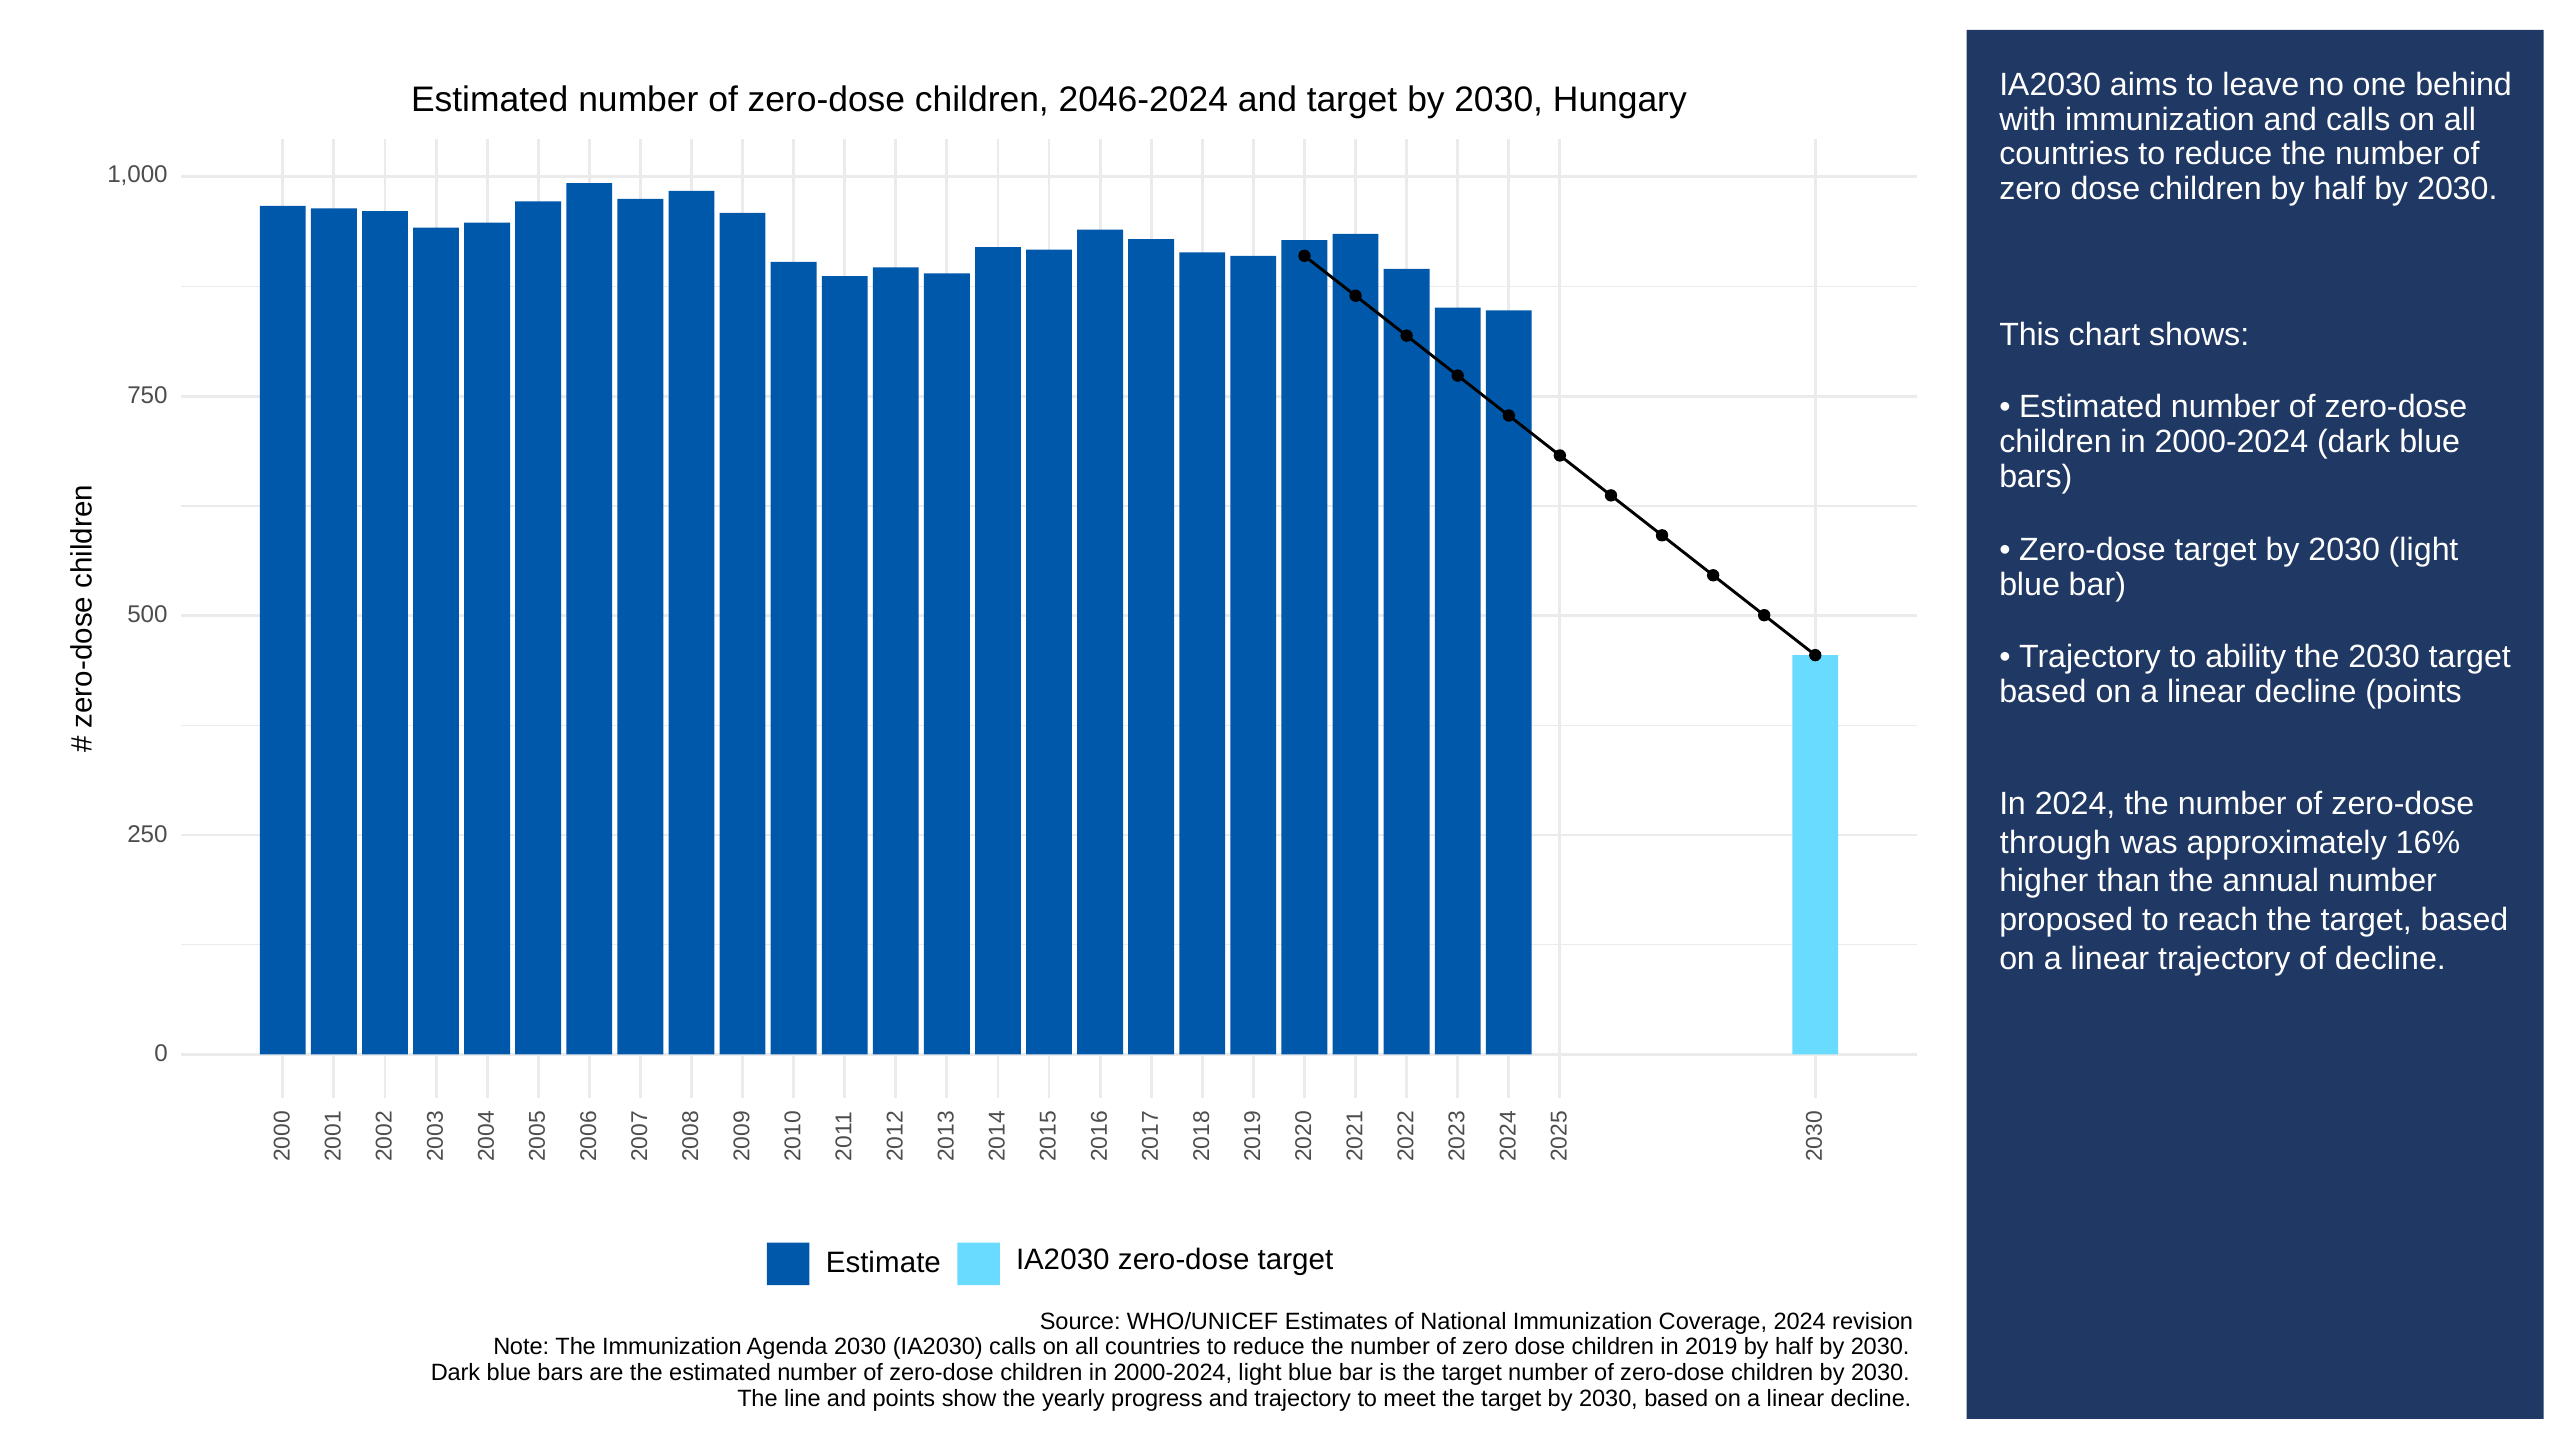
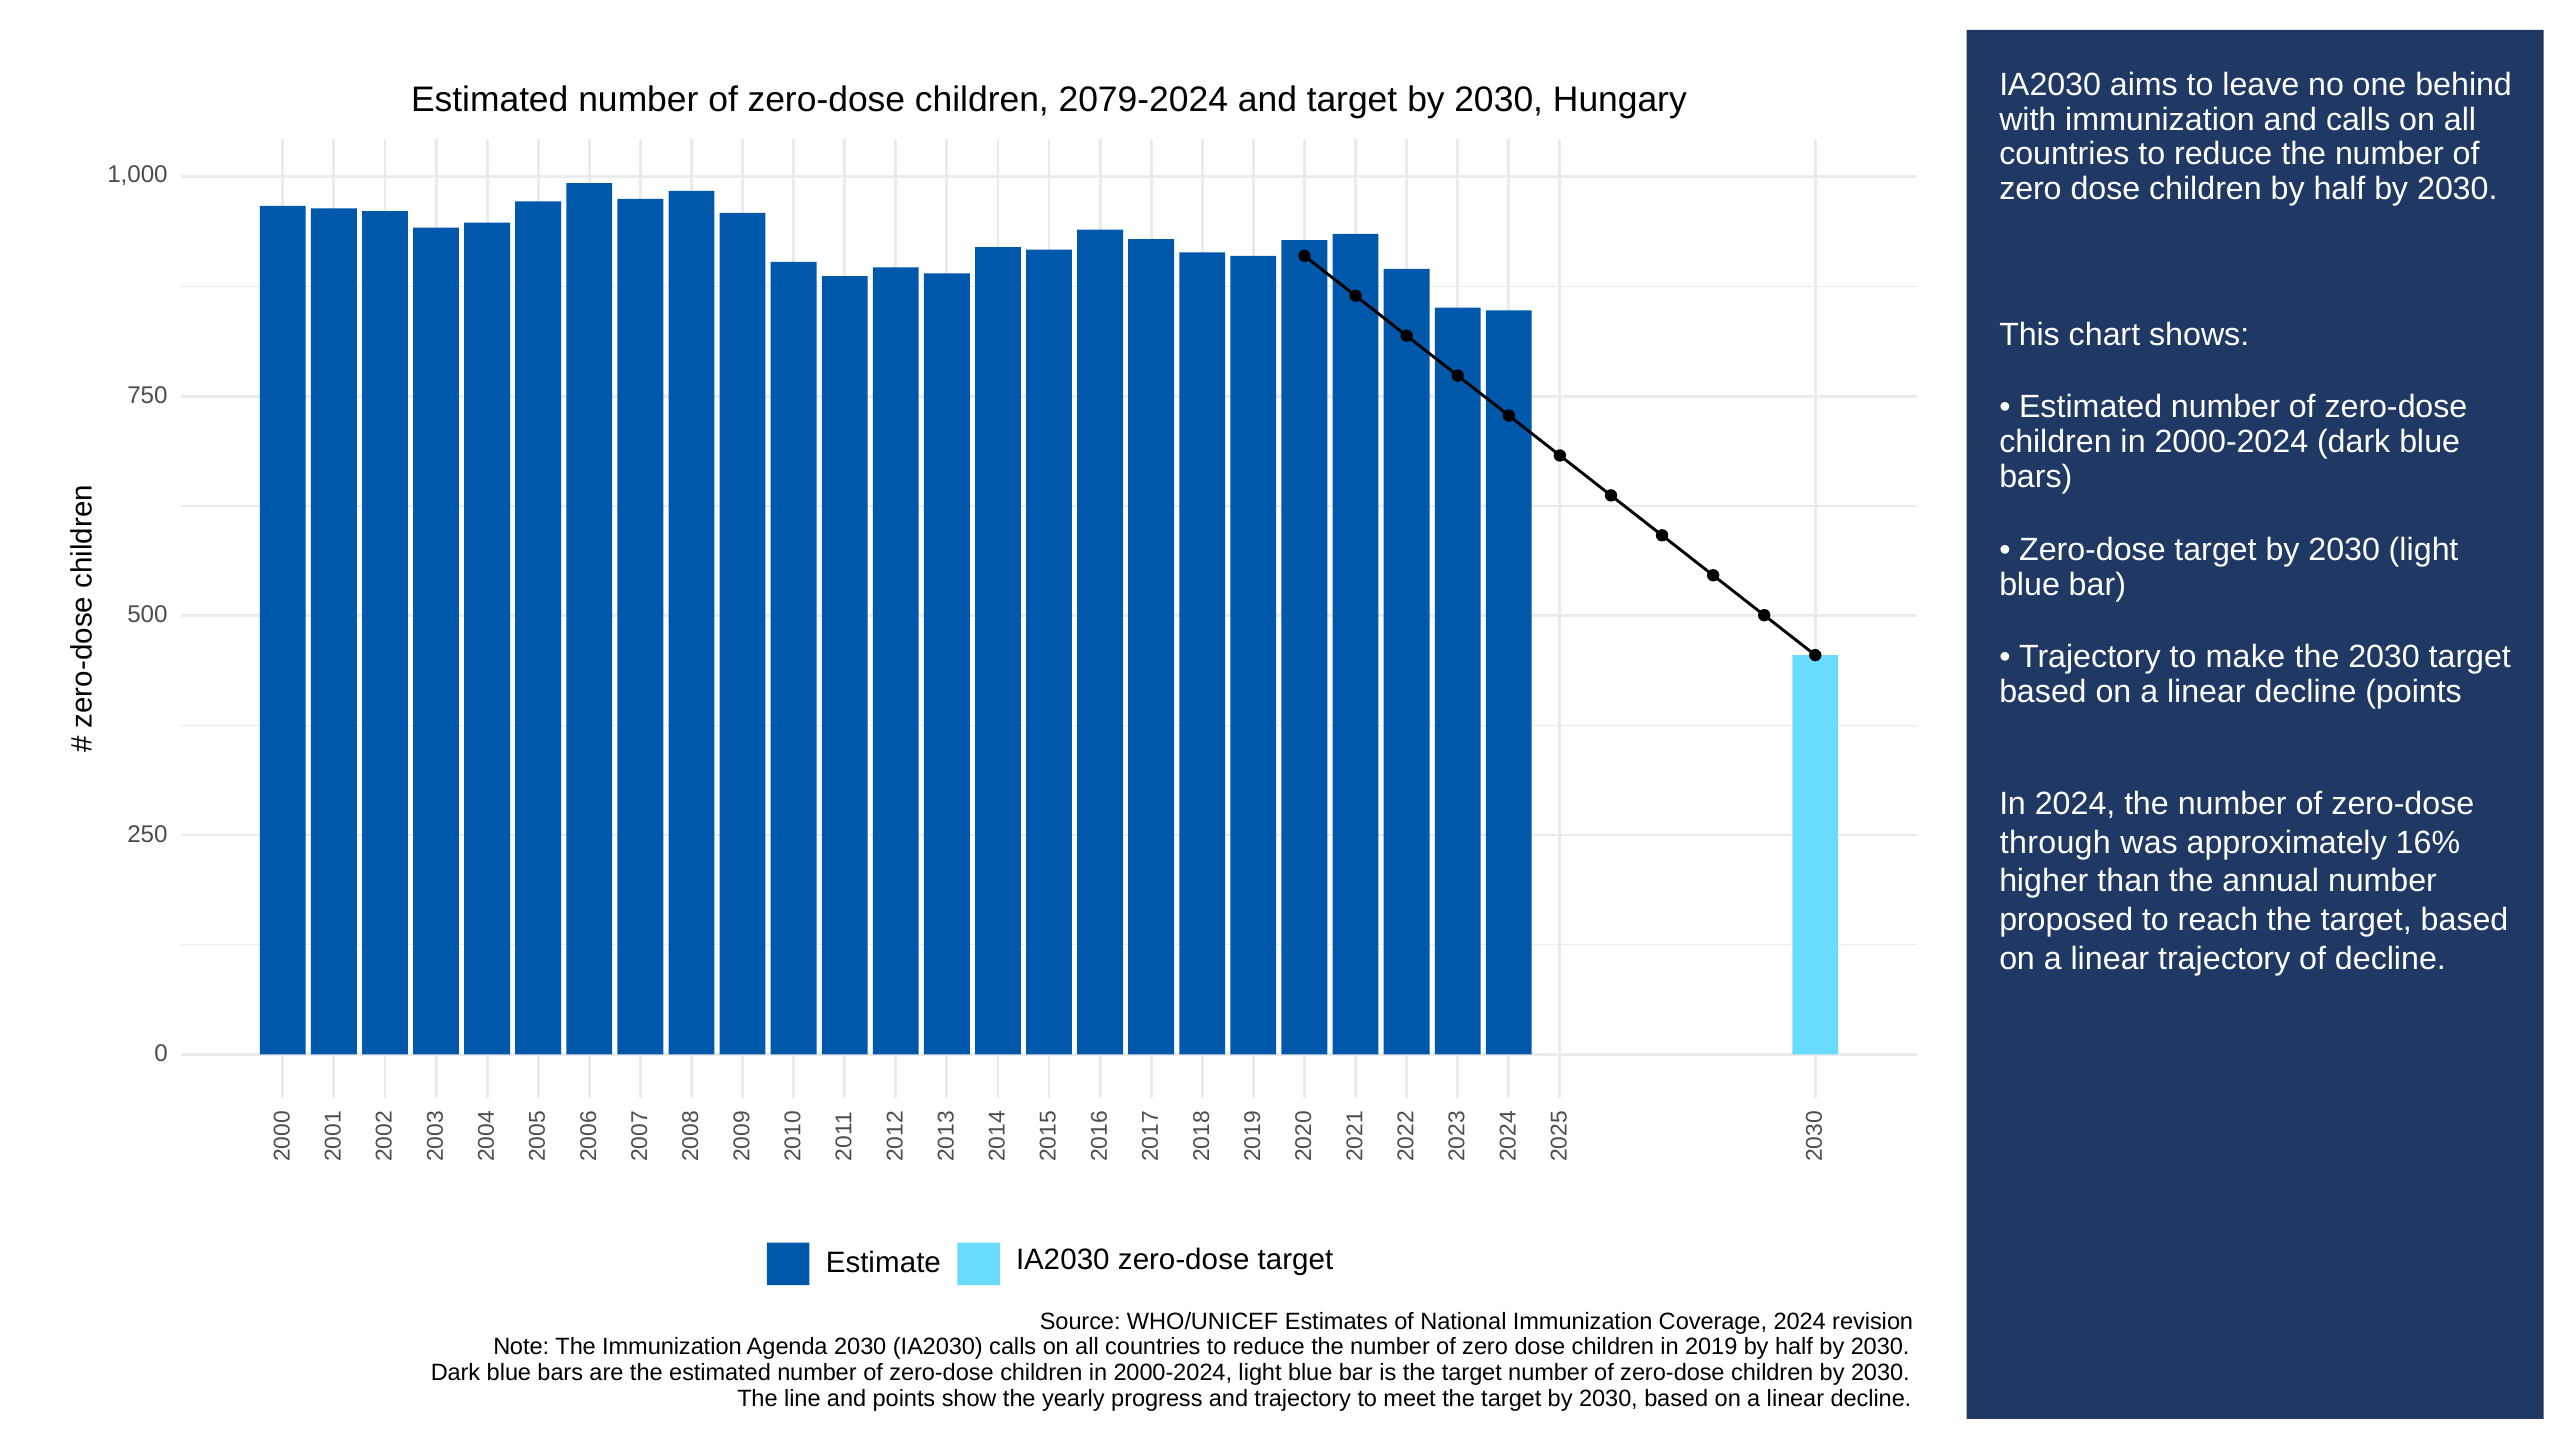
2046-2024: 2046-2024 -> 2079-2024
ability: ability -> make
